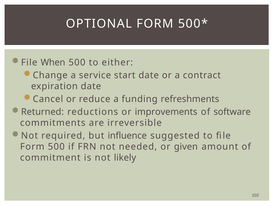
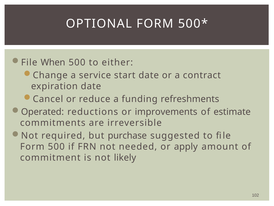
Returned: Returned -> Operated
software: software -> estimate
influence: influence -> purchase
given: given -> apply
